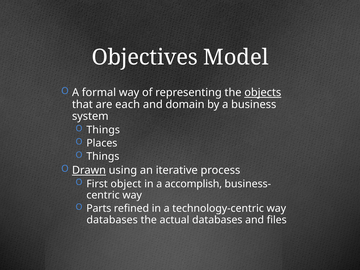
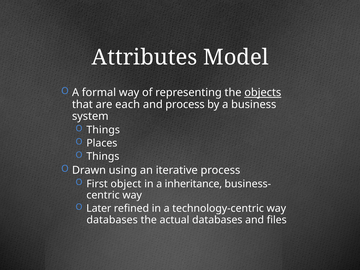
Objectives: Objectives -> Attributes
and domain: domain -> process
Drawn underline: present -> none
accomplish: accomplish -> inheritance
Parts: Parts -> Later
